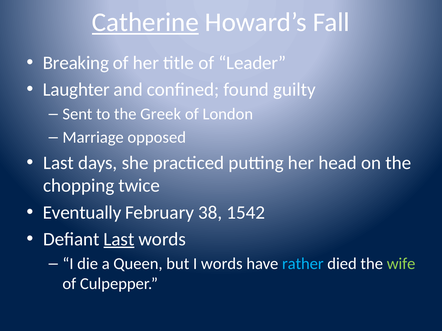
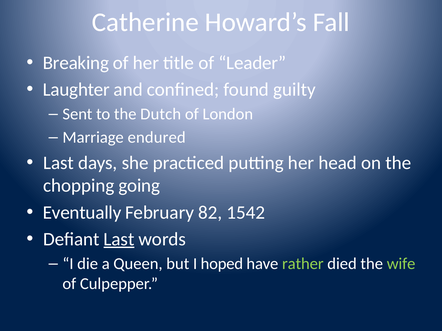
Catherine underline: present -> none
Greek: Greek -> Dutch
opposed: opposed -> endured
twice: twice -> going
38: 38 -> 82
I words: words -> hoped
rather colour: light blue -> light green
